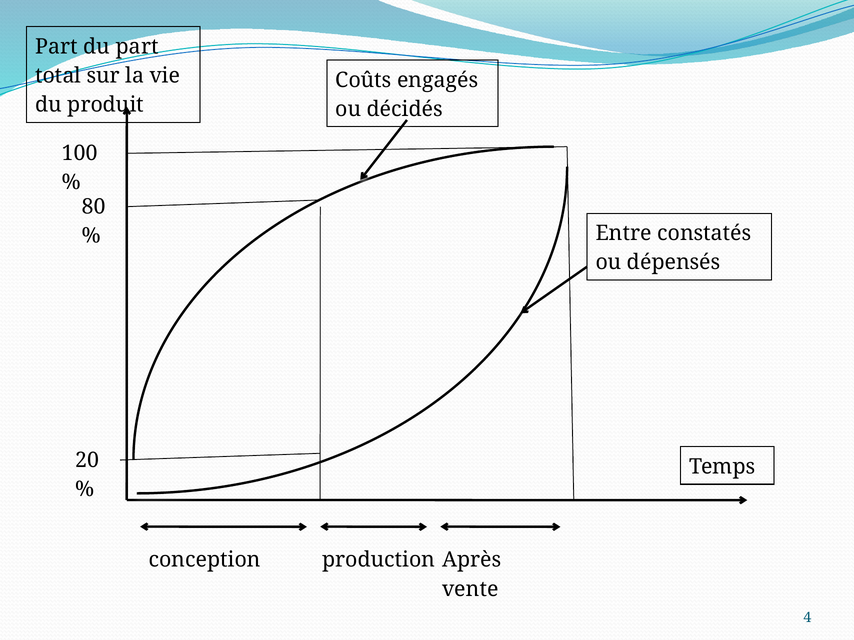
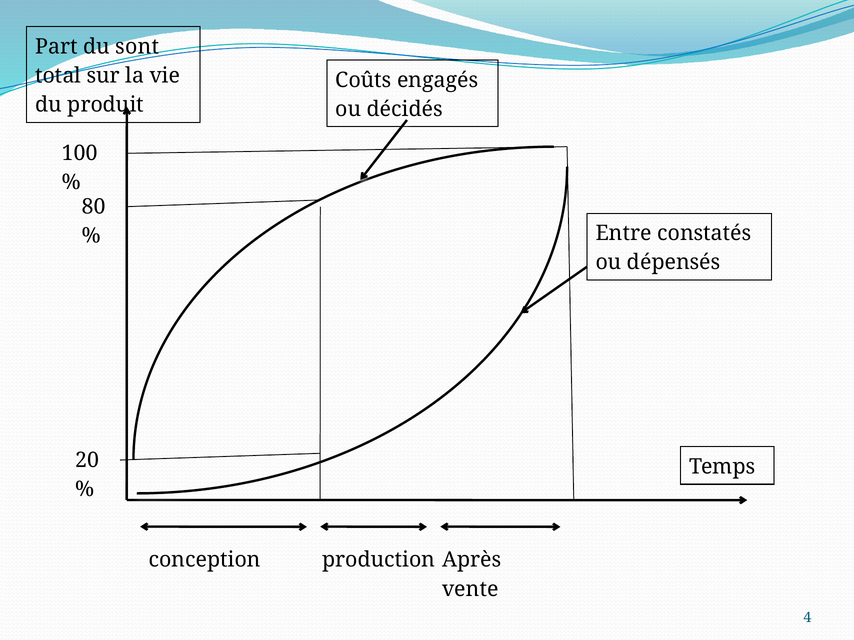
du part: part -> sont
